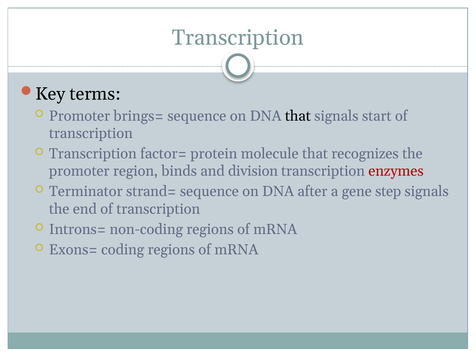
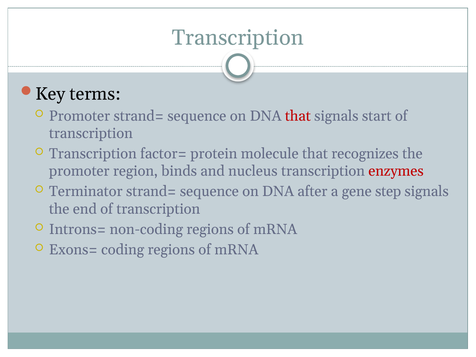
Promoter brings=: brings= -> strand=
that at (298, 116) colour: black -> red
division: division -> nucleus
